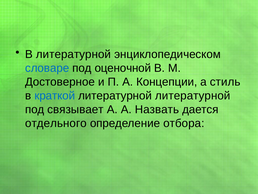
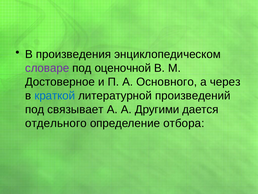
В литературной: литературной -> произведения
словаре colour: blue -> purple
Концепции: Концепции -> Основного
стиль: стиль -> через
литературной литературной: литературной -> произведений
Назвать: Назвать -> Другими
